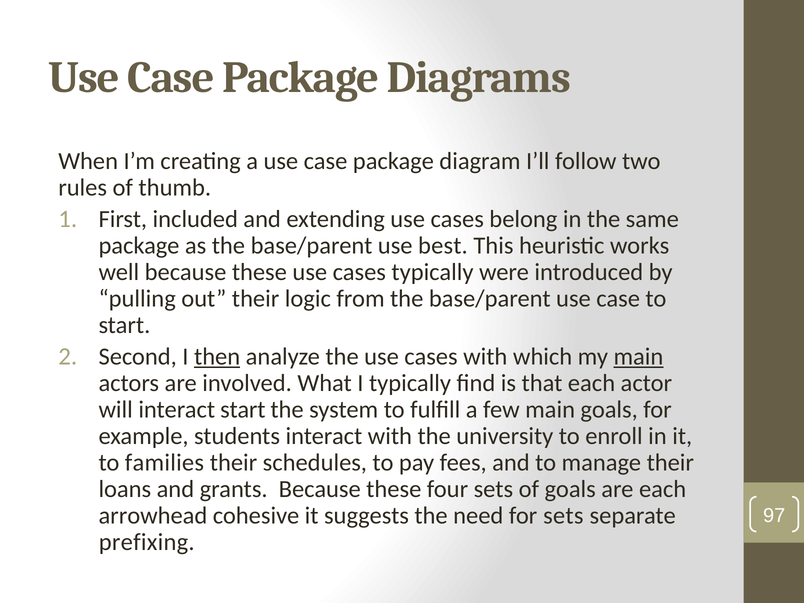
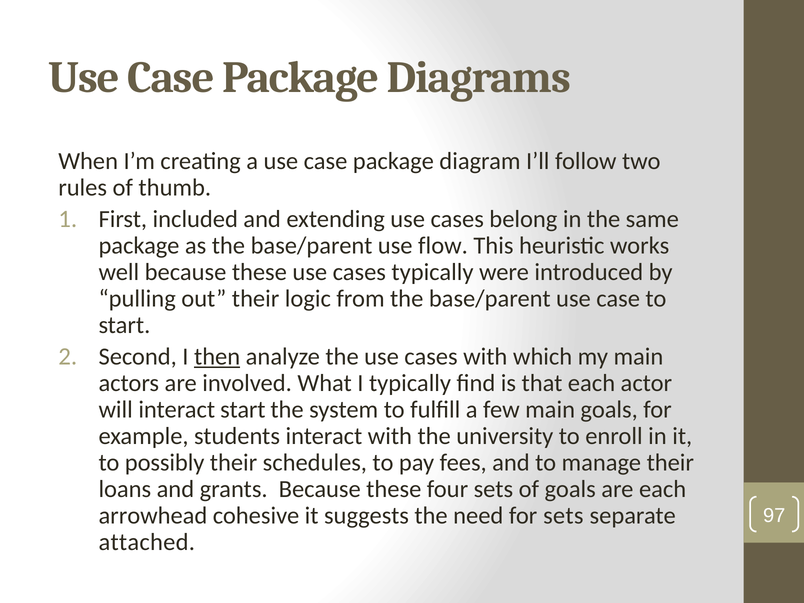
best: best -> flow
main at (638, 356) underline: present -> none
families: families -> possibly
prefixing: prefixing -> attached
